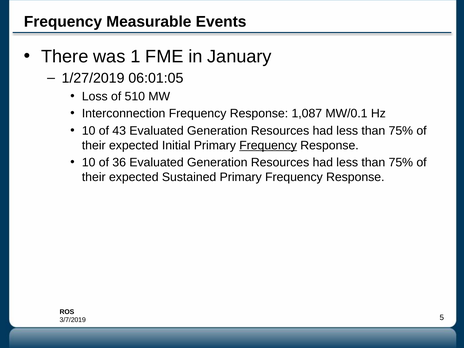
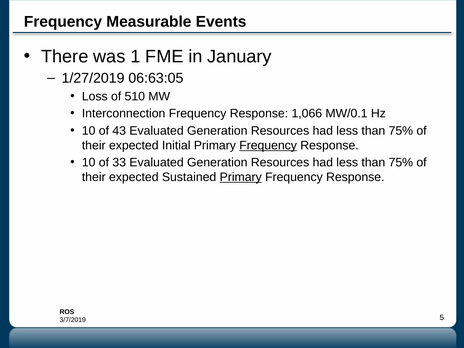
06:01:05: 06:01:05 -> 06:63:05
1,087: 1,087 -> 1,066
36: 36 -> 33
Primary at (241, 177) underline: none -> present
